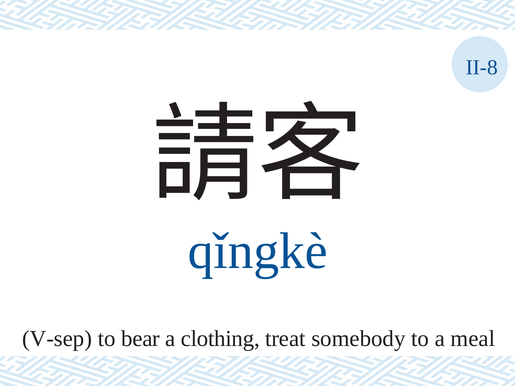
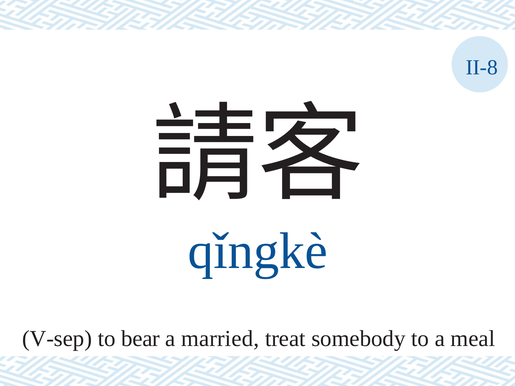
clothing: clothing -> married
